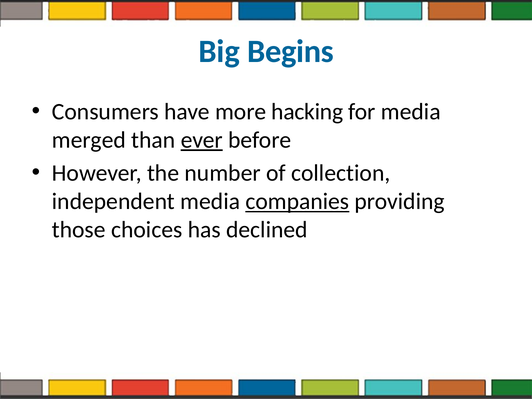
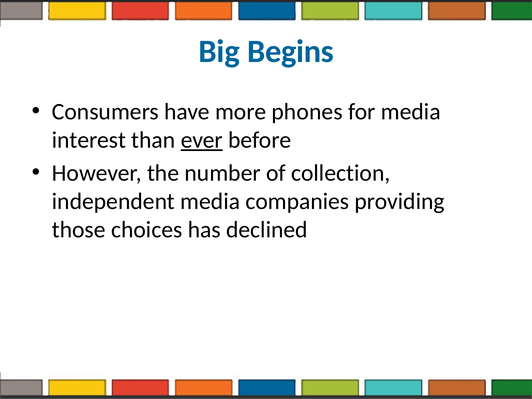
hacking: hacking -> phones
merged: merged -> interest
companies underline: present -> none
